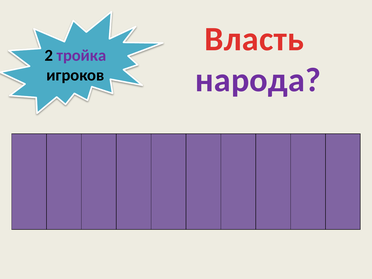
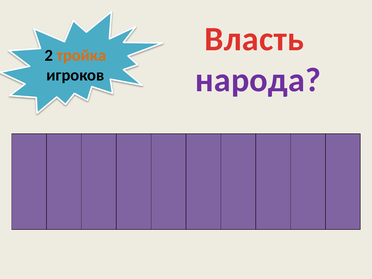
тройка colour: purple -> orange
